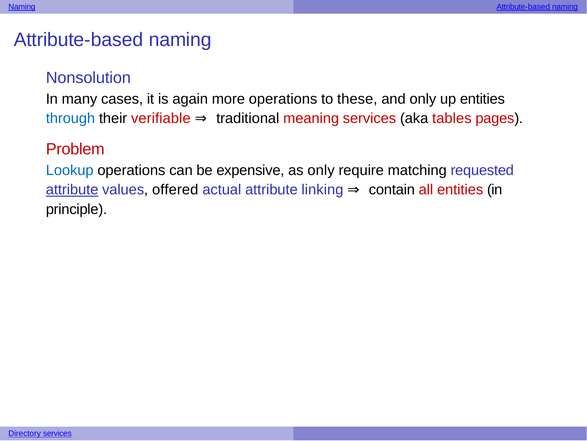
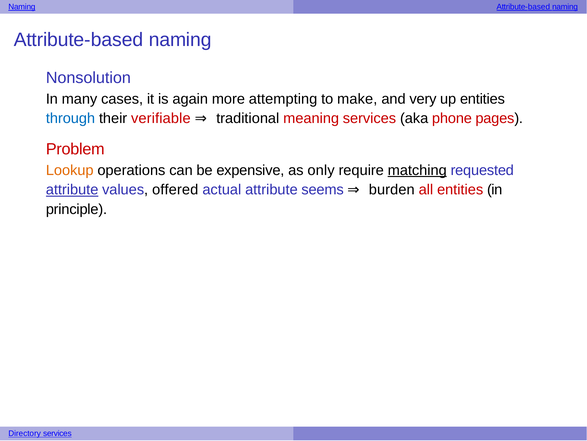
more operations: operations -> attempting
these: these -> make
and only: only -> very
tables: tables -> phone
Lookup colour: blue -> orange
matching underline: none -> present
linking: linking -> seems
contain: contain -> burden
